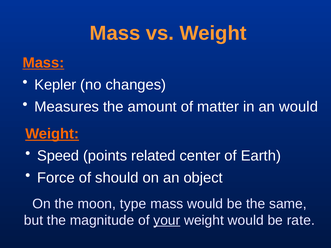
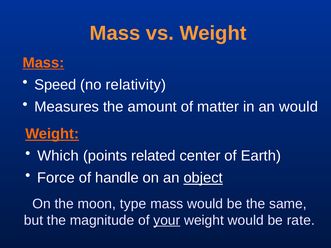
Kepler: Kepler -> Speed
changes: changes -> relativity
Speed: Speed -> Which
should: should -> handle
object underline: none -> present
